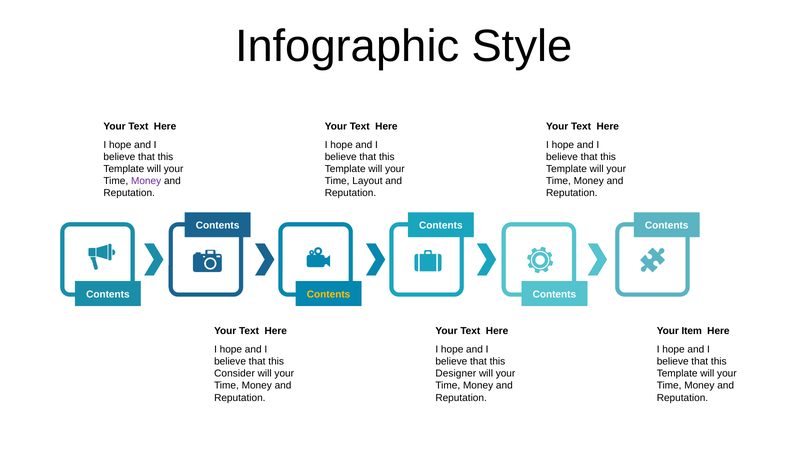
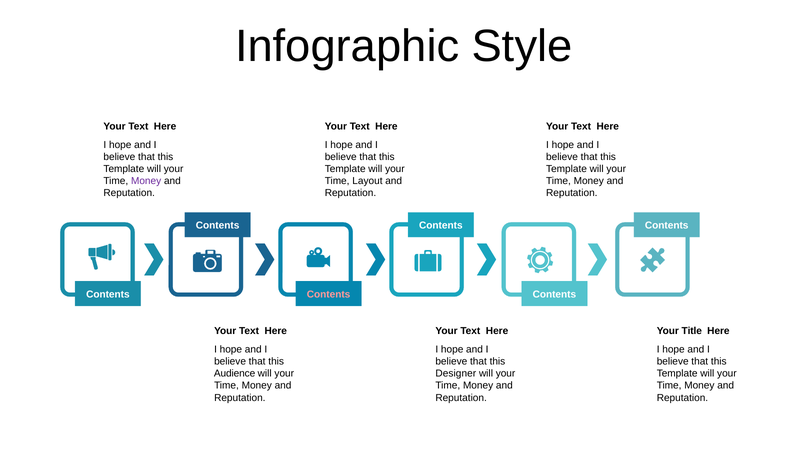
Contents at (329, 295) colour: yellow -> pink
Item: Item -> Title
Consider: Consider -> Audience
